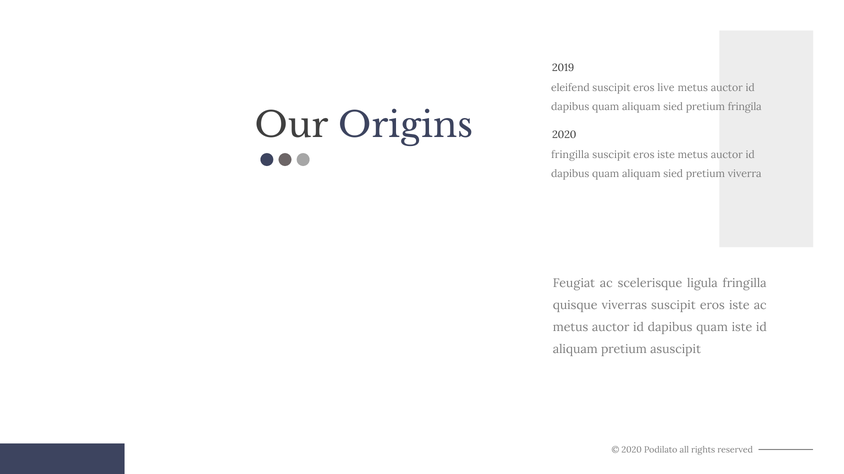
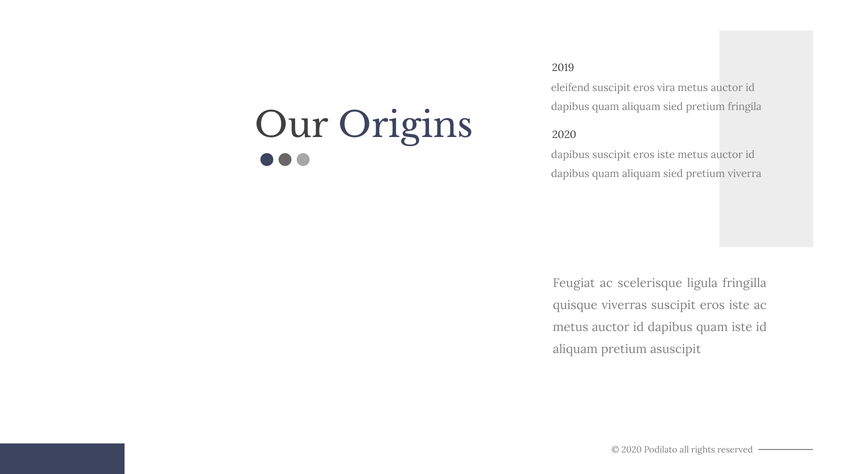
live: live -> vira
fringilla at (570, 155): fringilla -> dapibus
